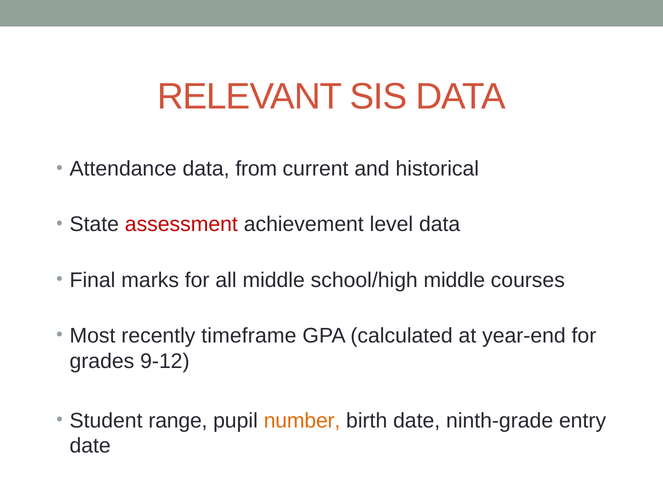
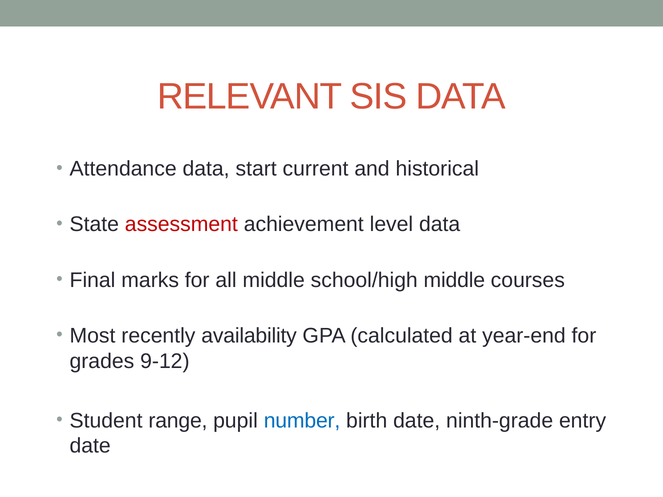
from: from -> start
timeframe: timeframe -> availability
number colour: orange -> blue
